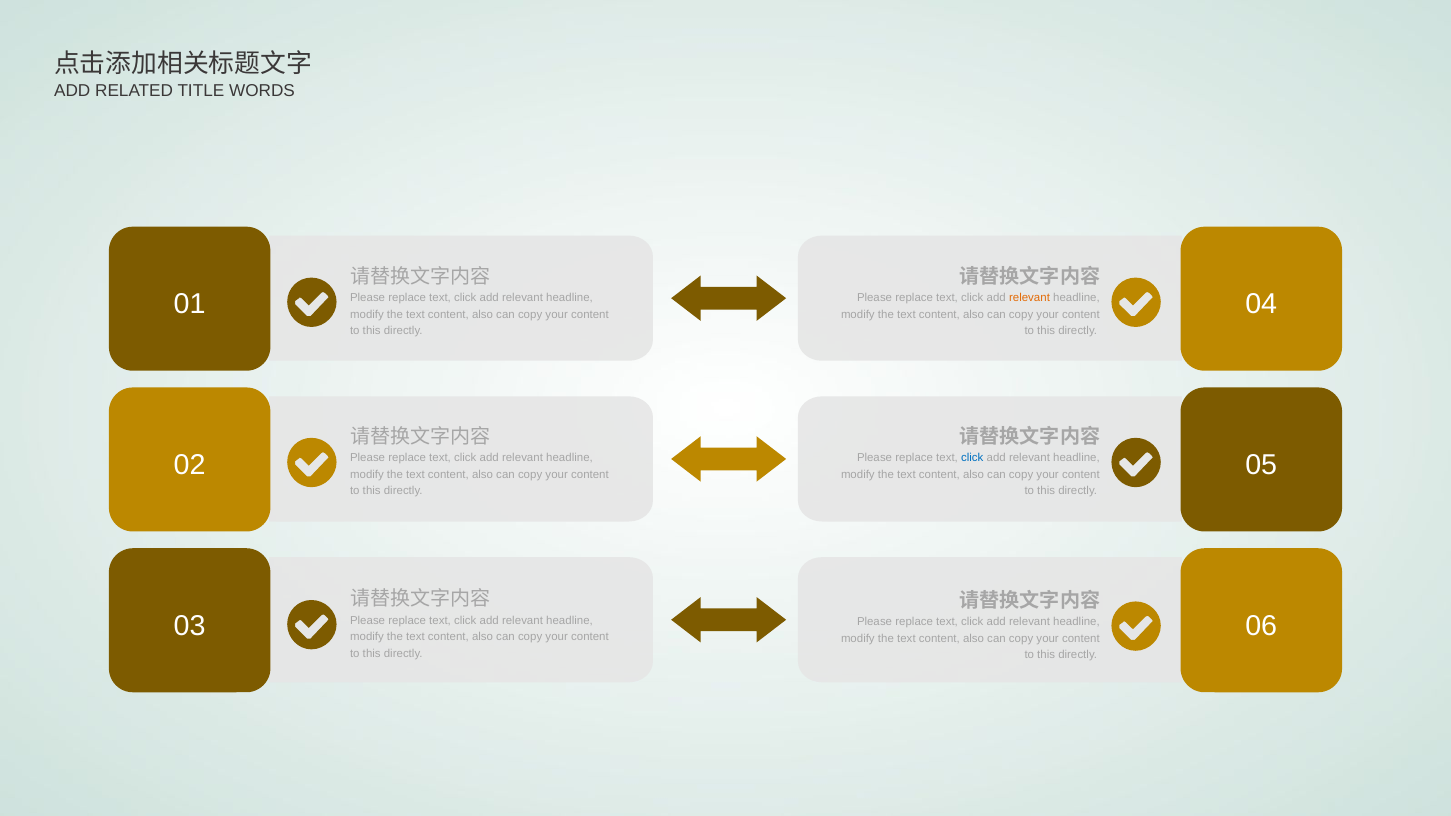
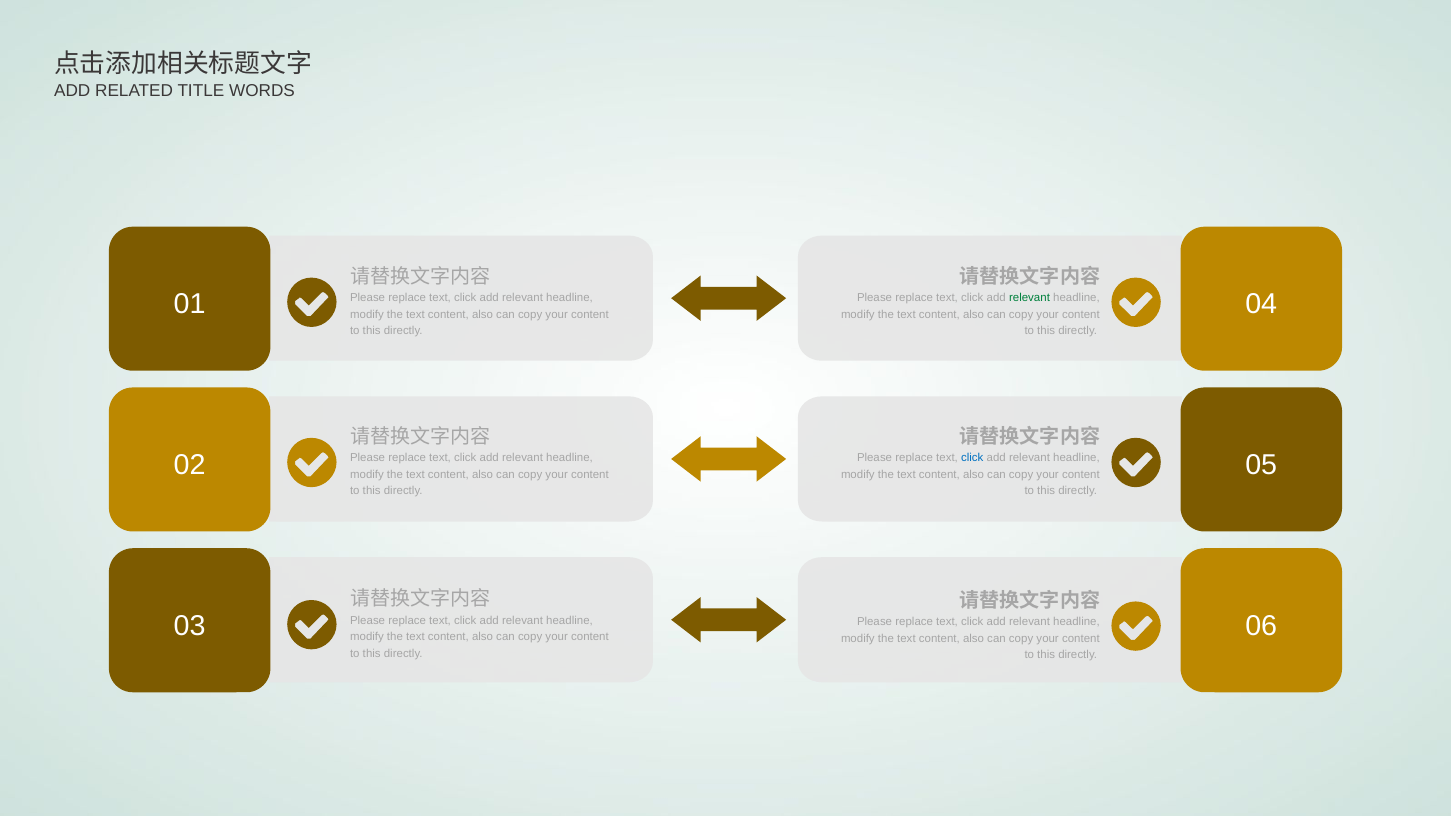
relevant at (1030, 298) colour: orange -> green
